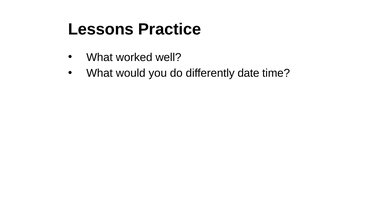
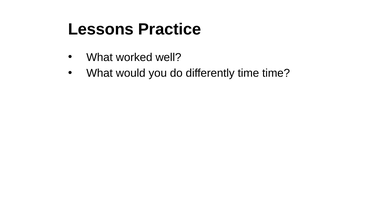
differently date: date -> time
